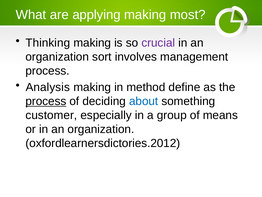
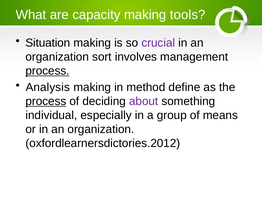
applying: applying -> capacity
most: most -> tools
Thinking: Thinking -> Situation
process at (47, 71) underline: none -> present
about colour: blue -> purple
customer: customer -> individual
